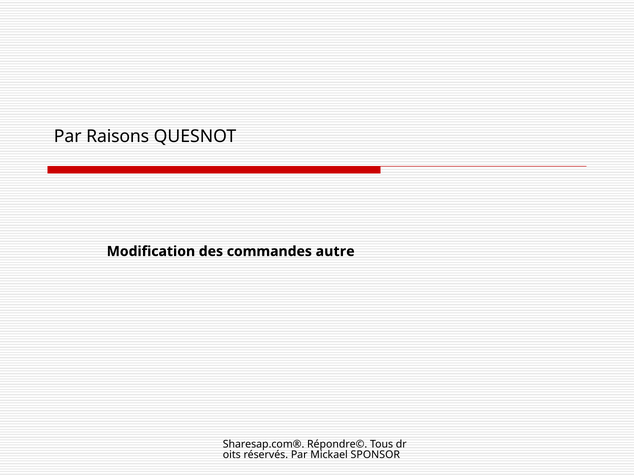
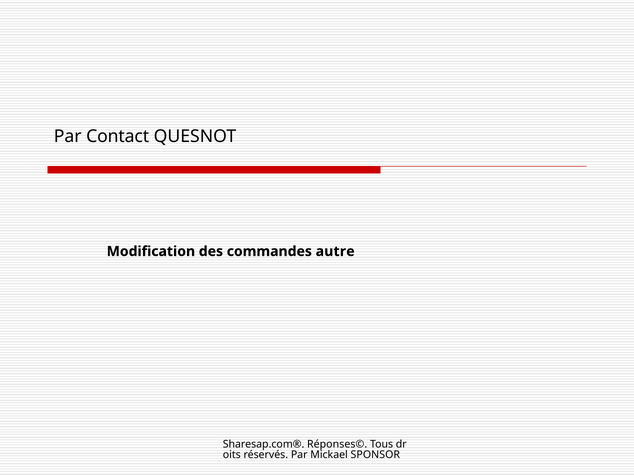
Raisons: Raisons -> Contact
Répondre©: Répondre© -> Réponses©
